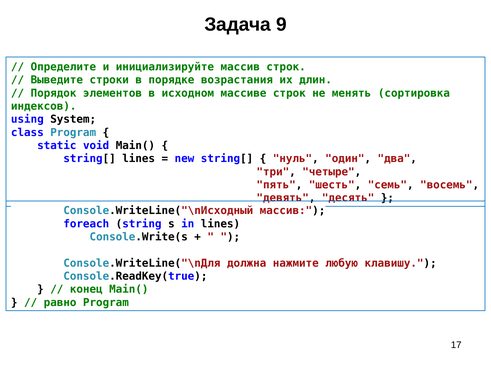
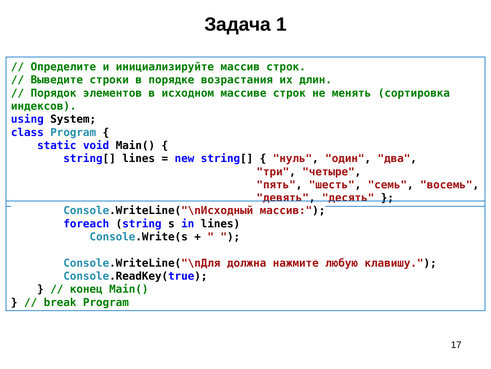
9: 9 -> 1
равно: равно -> break
